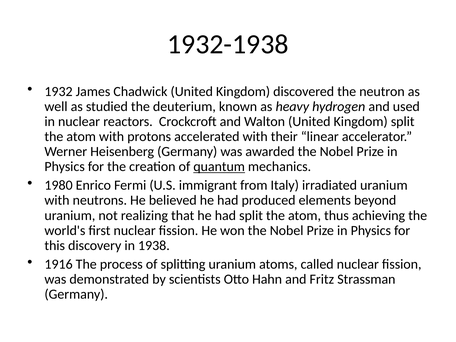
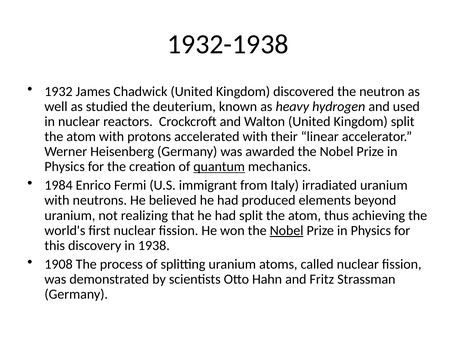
1980: 1980 -> 1984
Nobel at (287, 230) underline: none -> present
1916: 1916 -> 1908
